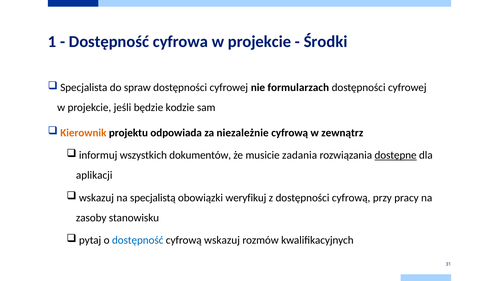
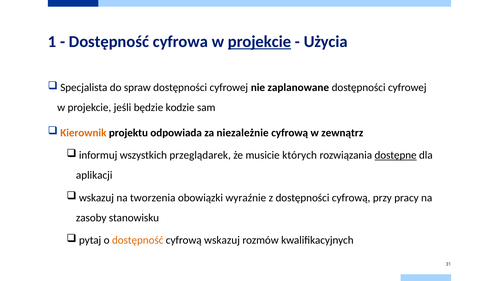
projekcie at (259, 42) underline: none -> present
Środki: Środki -> Użycia
formularzach: formularzach -> zaplanowane
dokumentów: dokumentów -> przeglądarek
zadania: zadania -> których
specjalistą: specjalistą -> tworzenia
weryfikuj: weryfikuj -> wyraźnie
dostępność at (138, 240) colour: blue -> orange
